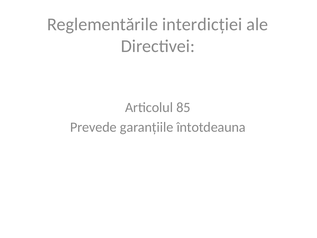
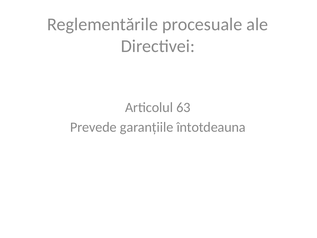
interdicției: interdicției -> procesuale
85: 85 -> 63
